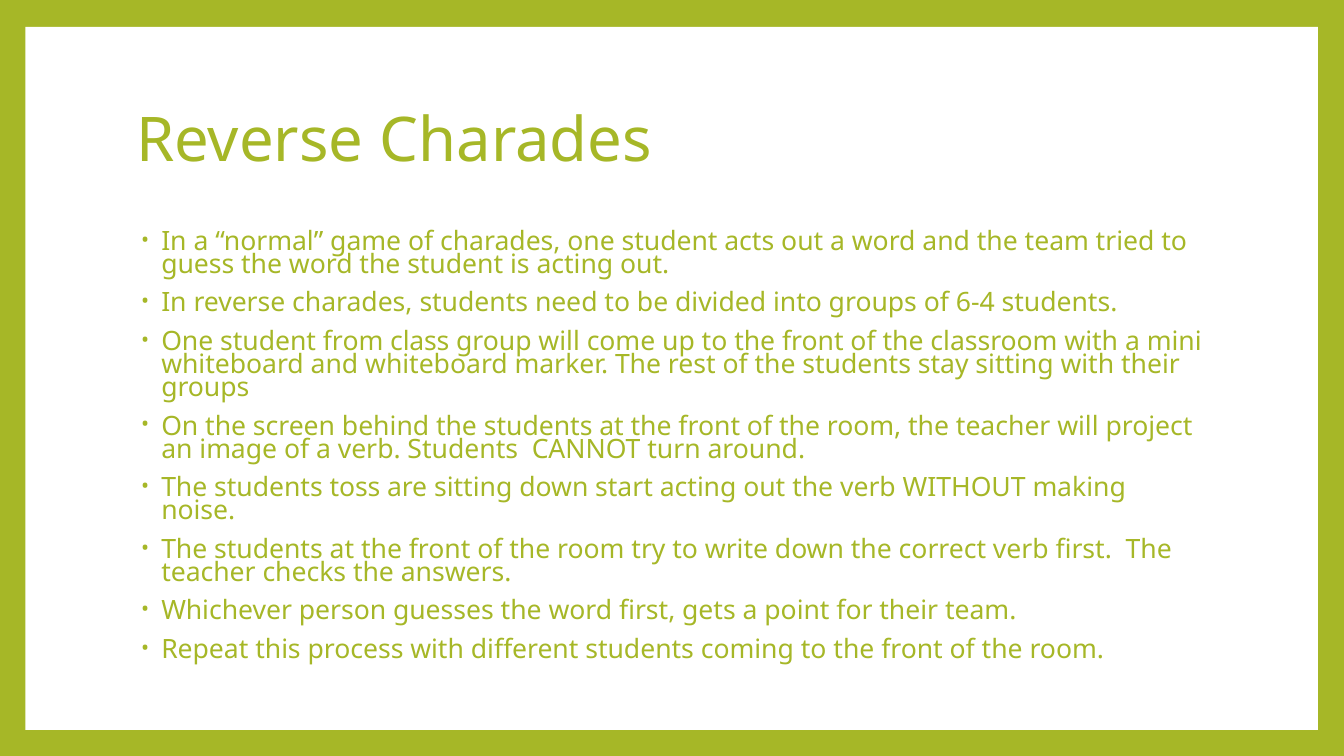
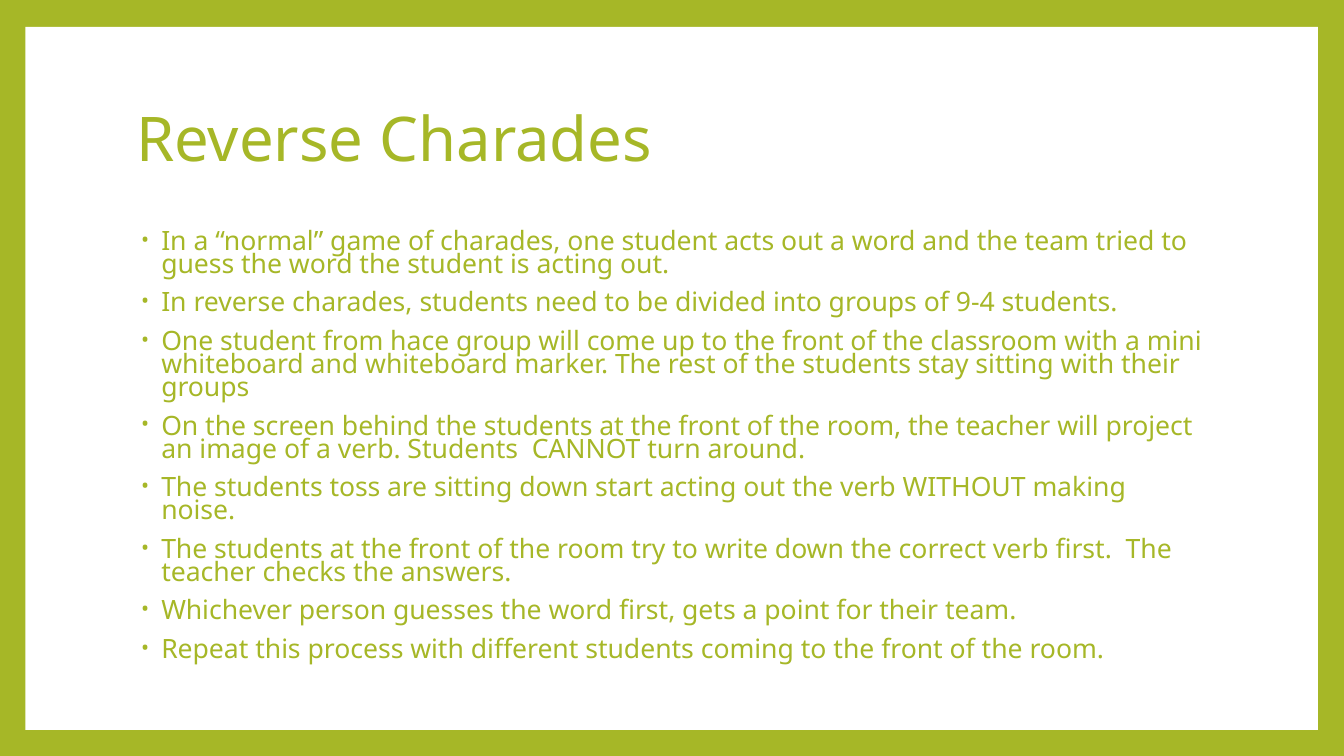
6-4: 6-4 -> 9-4
class: class -> hace
